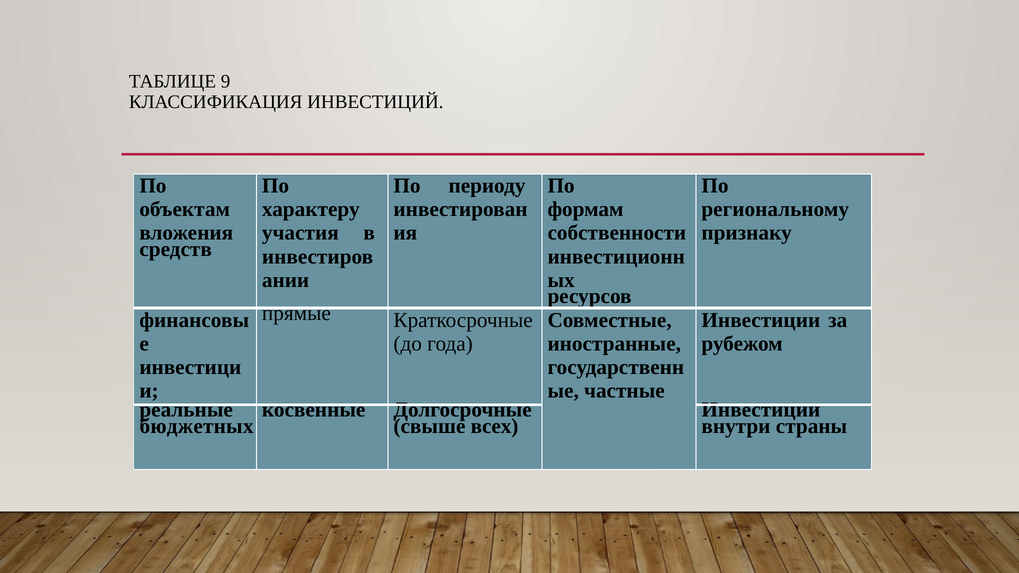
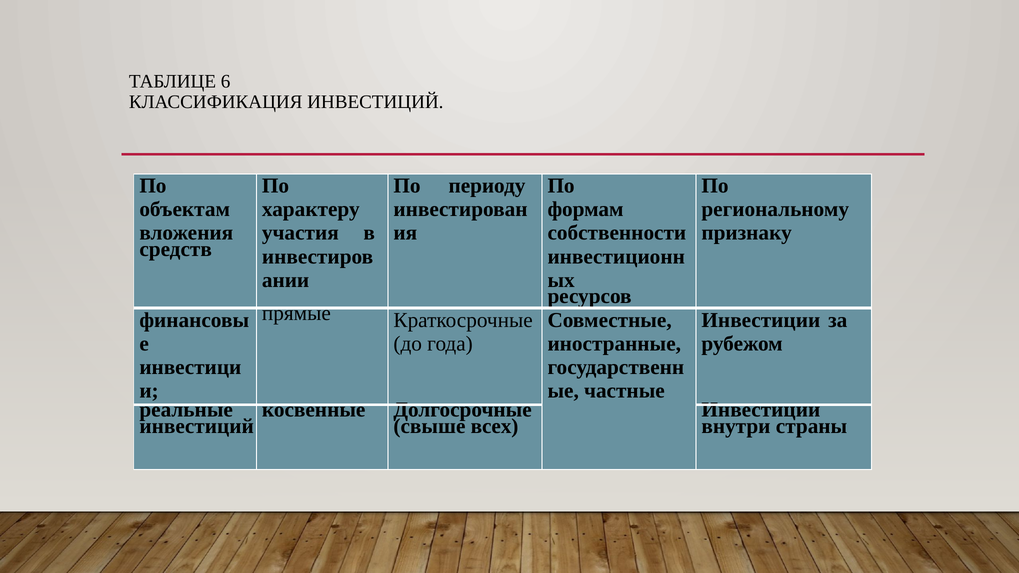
9: 9 -> 6
бюджетных at (197, 426): бюджетных -> инвестиций
